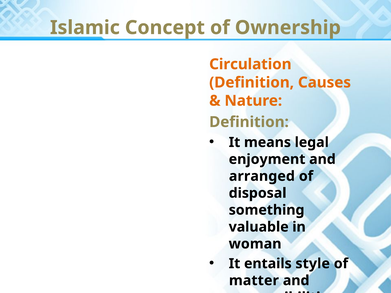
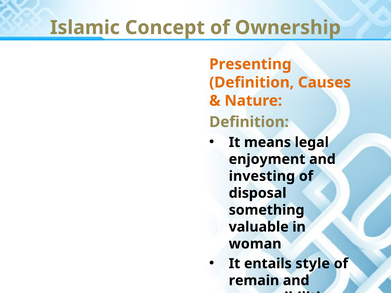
Circulation: Circulation -> Presenting
arranged: arranged -> investing
matter: matter -> remain
